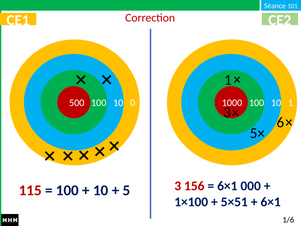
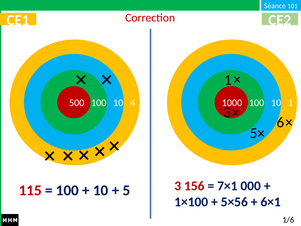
0: 0 -> 4
6×1 at (227, 186): 6×1 -> 7×1
5×51: 5×51 -> 5×56
